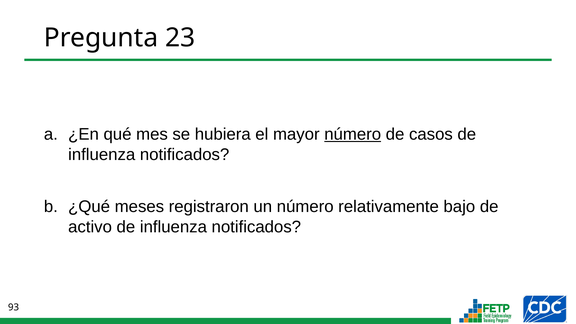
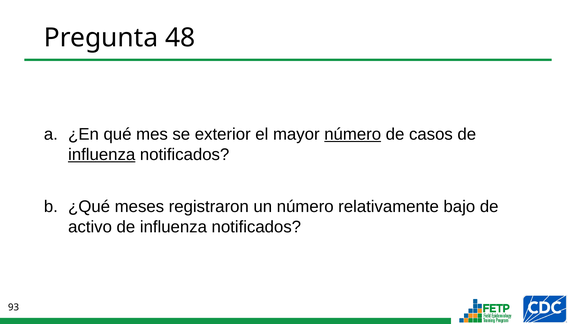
23: 23 -> 48
hubiera: hubiera -> exterior
influenza at (102, 154) underline: none -> present
